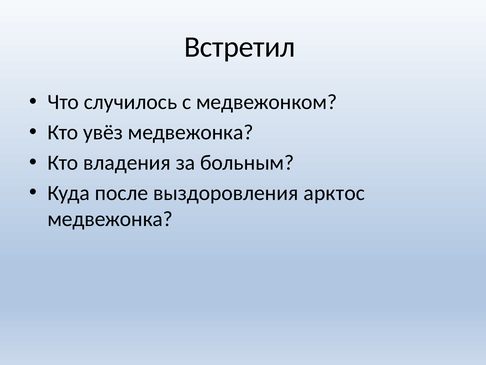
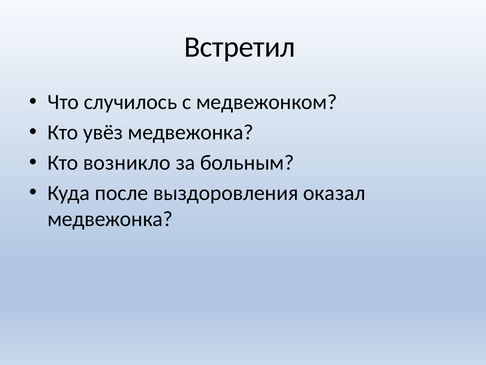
владения: владения -> возникло
арктос: арктос -> оказал
